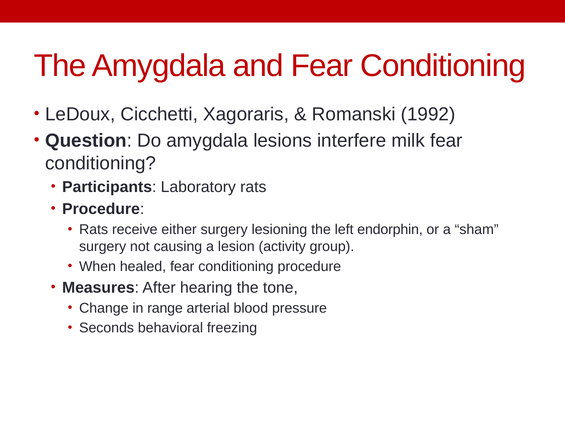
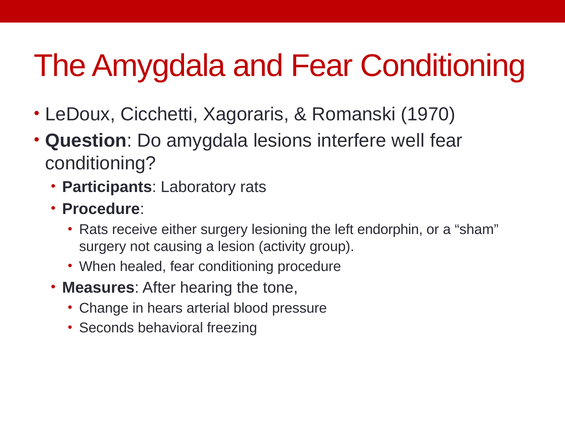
1992: 1992 -> 1970
milk: milk -> well
range: range -> hears
